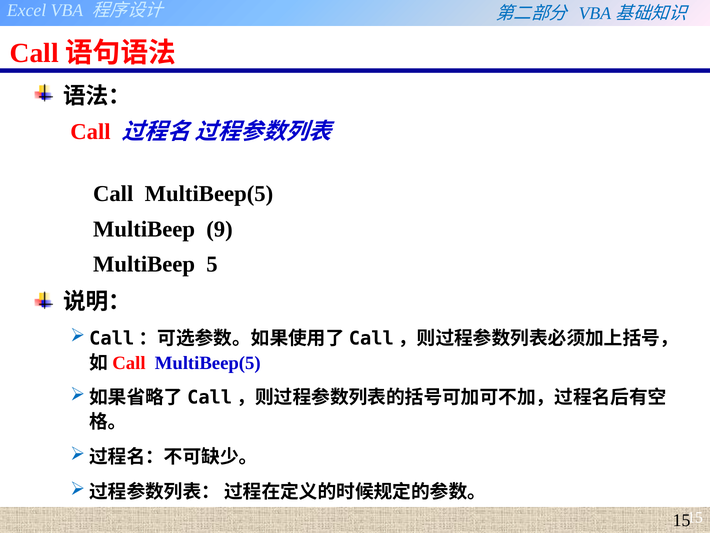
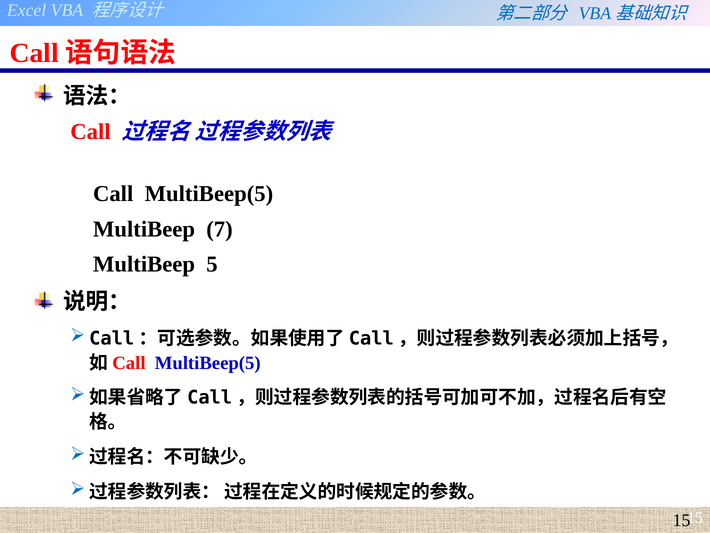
9: 9 -> 7
